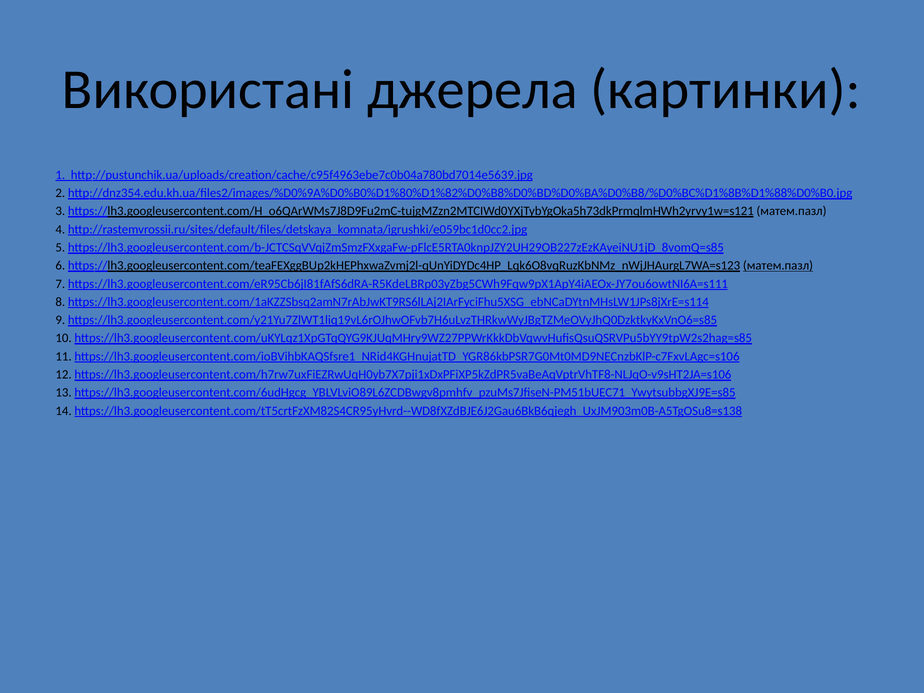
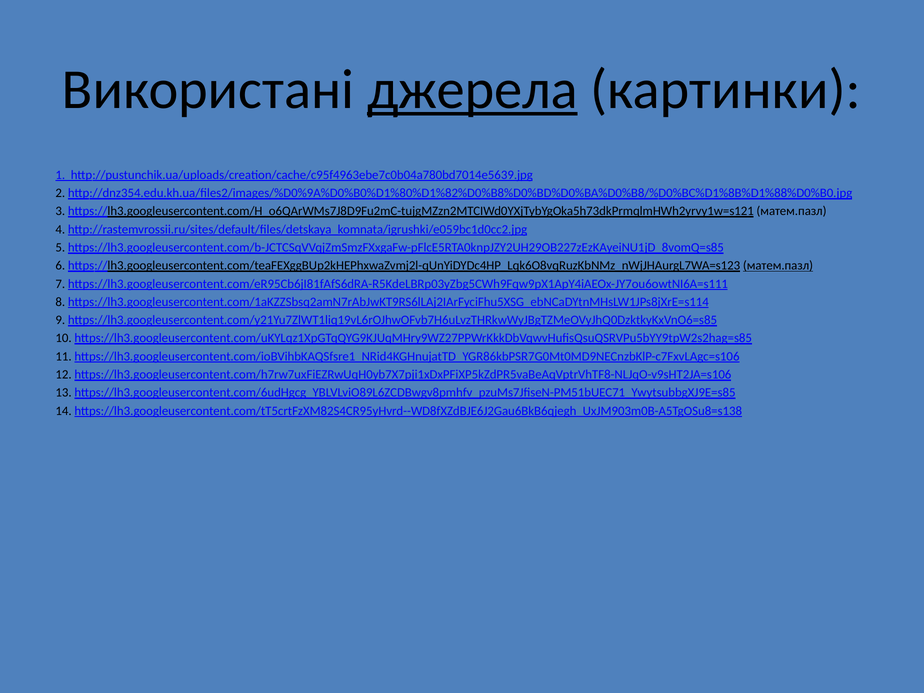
джерела underline: none -> present
